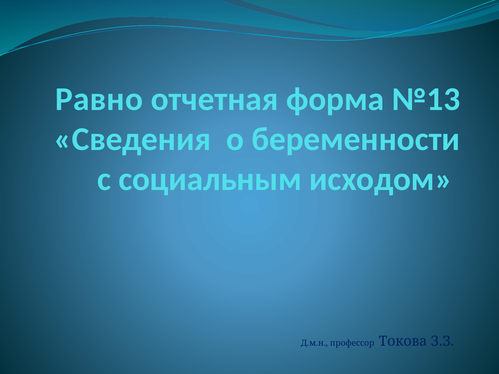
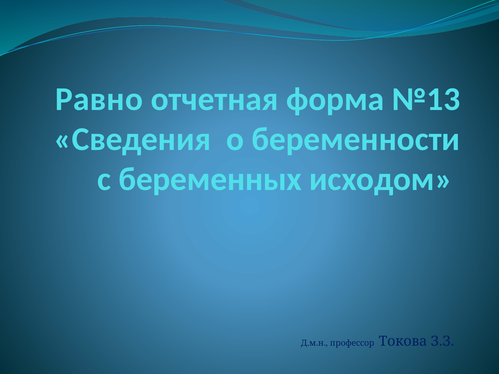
социальным: социальным -> беременных
